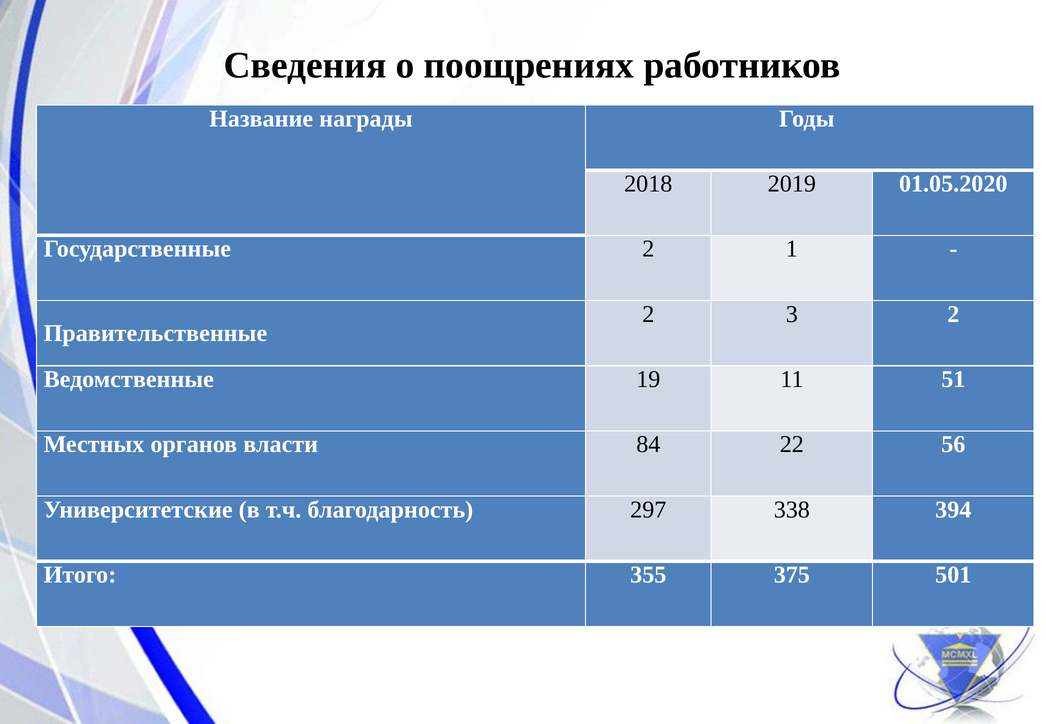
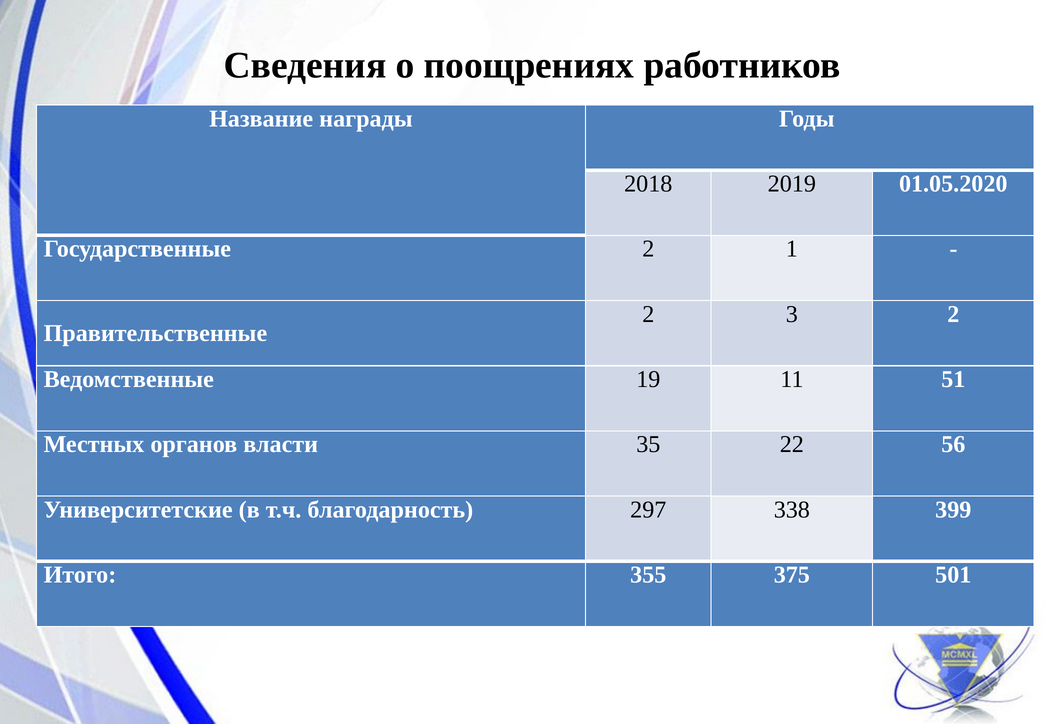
84: 84 -> 35
394: 394 -> 399
